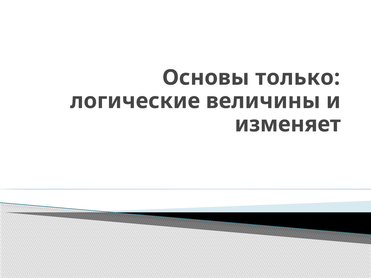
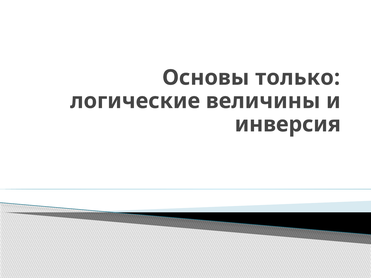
изменяет: изменяет -> инверсия
